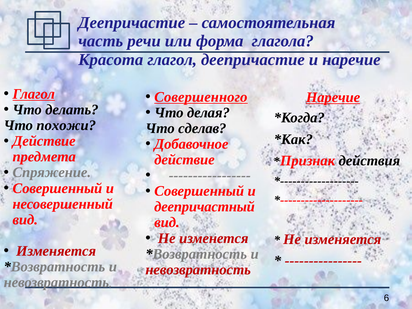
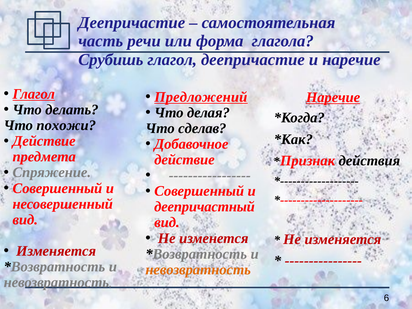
Красота: Красота -> Срубишь
Совершенного: Совершенного -> Предложений
невозвратность at (198, 270) colour: red -> orange
